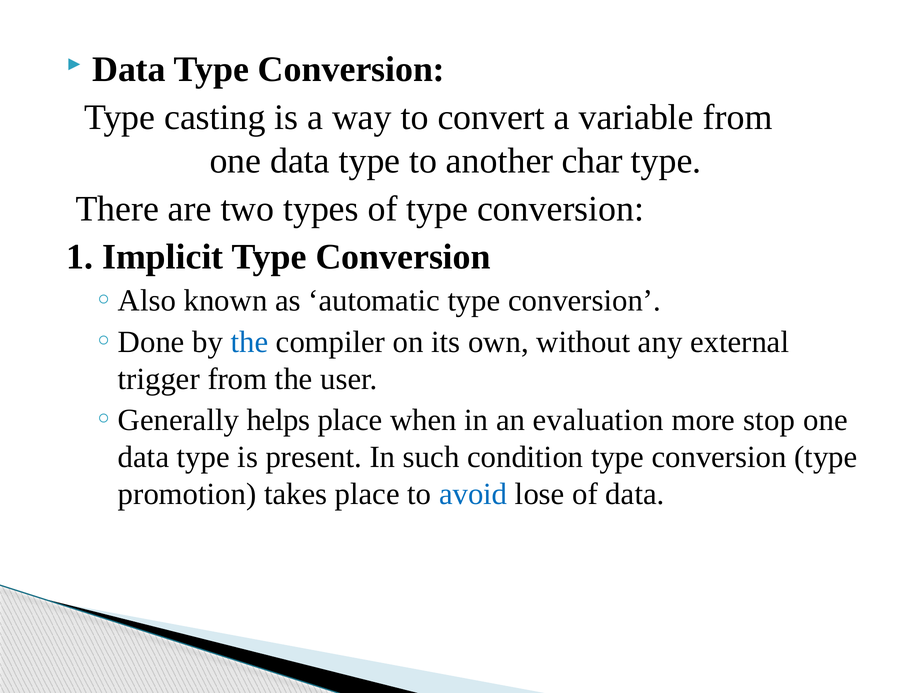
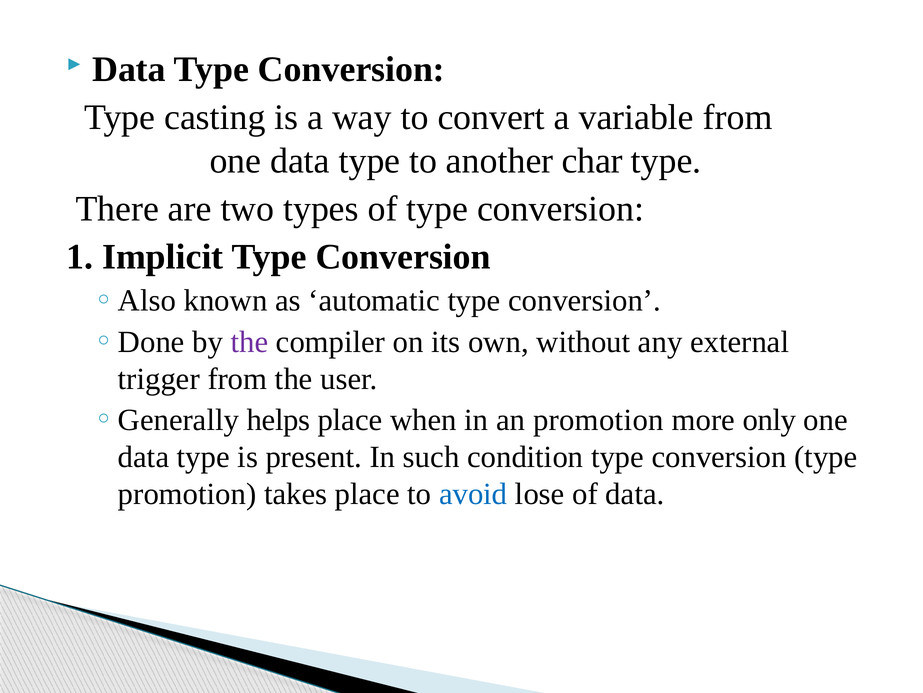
the at (250, 342) colour: blue -> purple
an evaluation: evaluation -> promotion
stop: stop -> only
